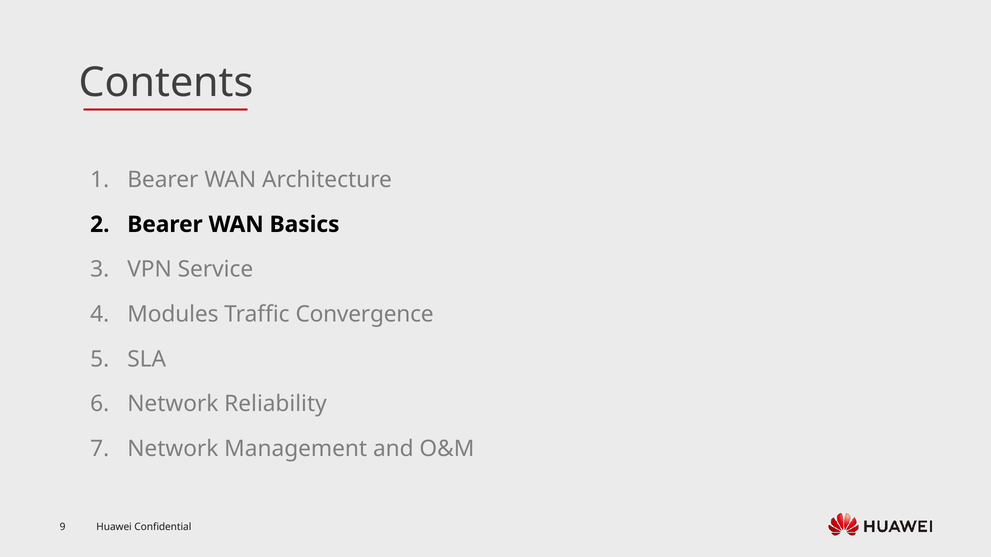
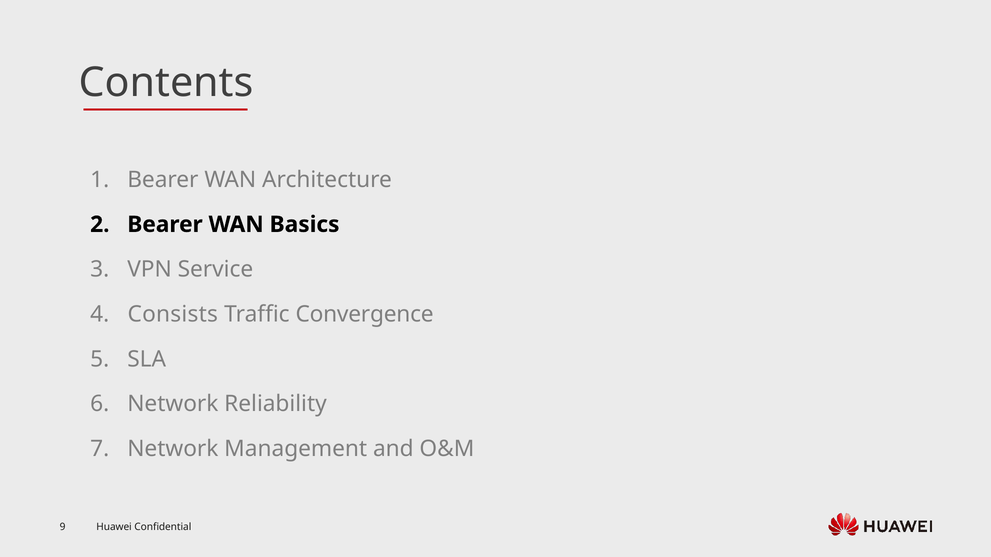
Modules: Modules -> Consists
